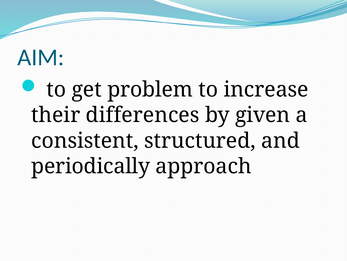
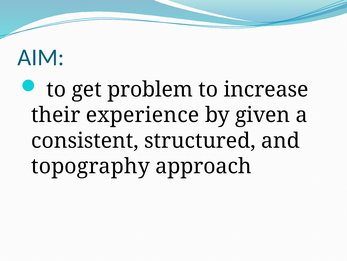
differences: differences -> experience
periodically: periodically -> topography
